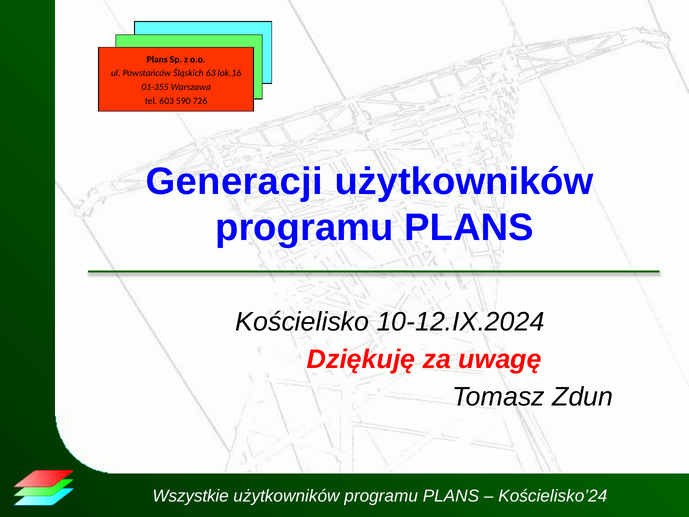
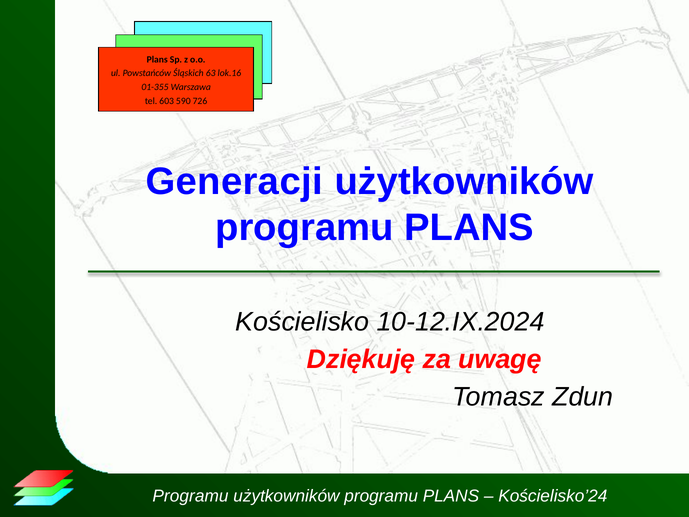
Wszystkie at (191, 496): Wszystkie -> Programu
